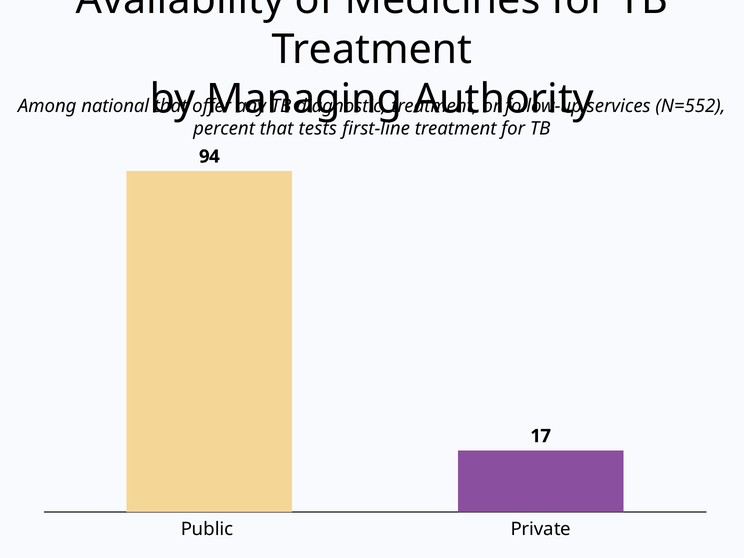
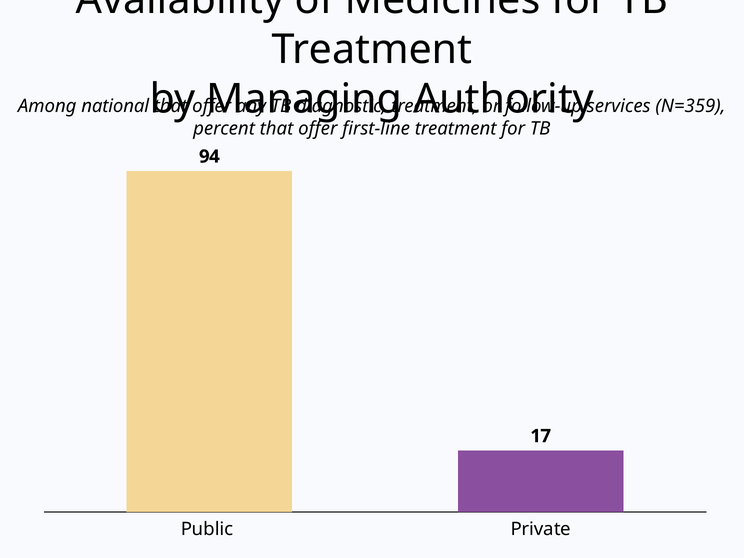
N=552: N=552 -> N=359
percent that tests: tests -> offer
